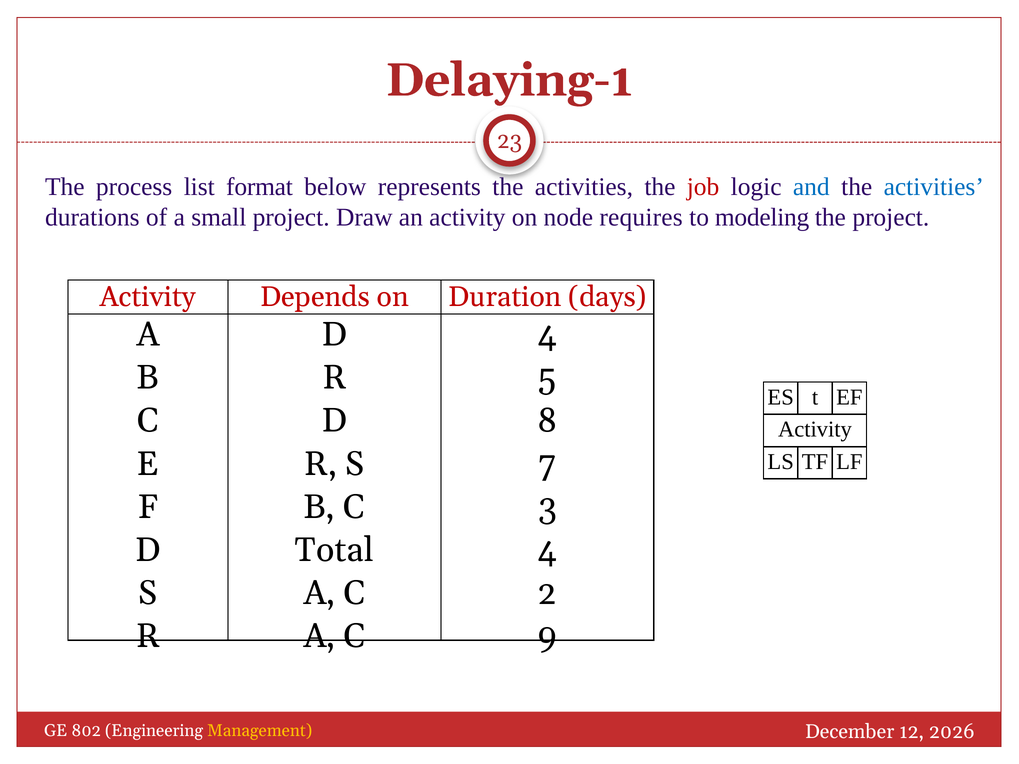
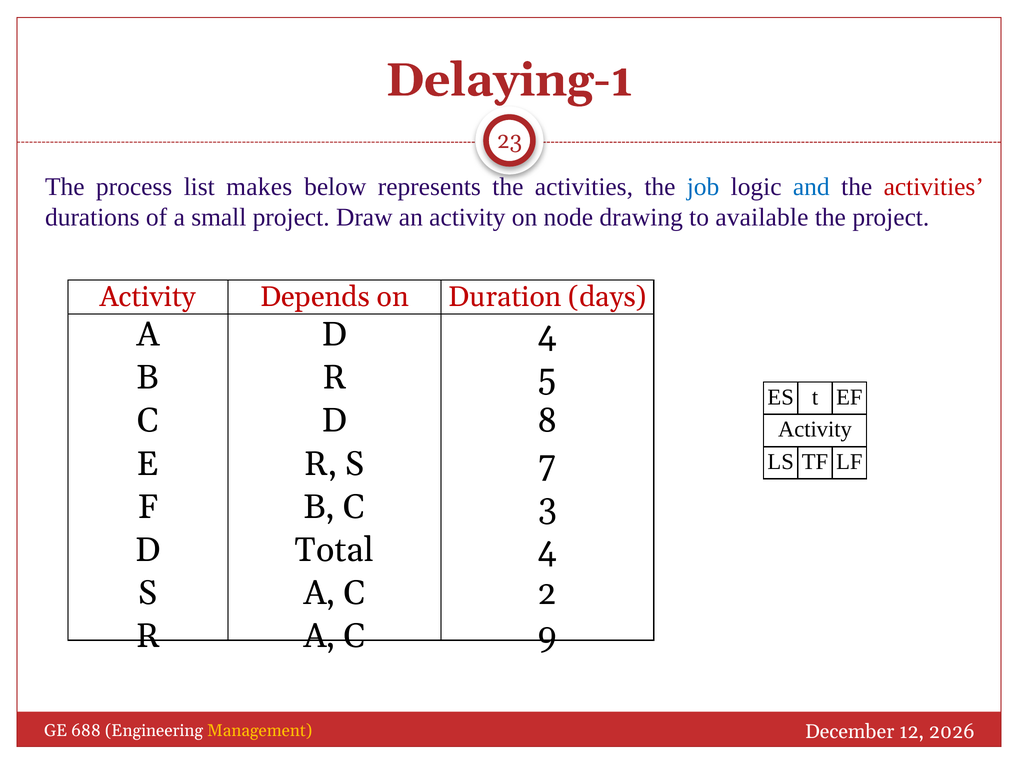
format: format -> makes
job colour: red -> blue
activities at (934, 187) colour: blue -> red
requires: requires -> drawing
modeling: modeling -> available
802: 802 -> 688
